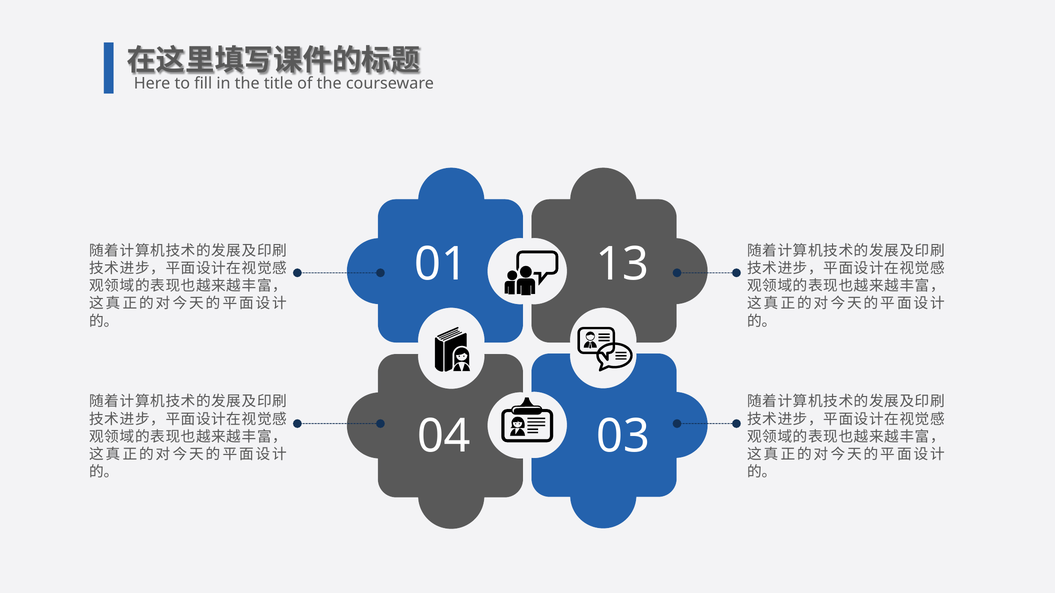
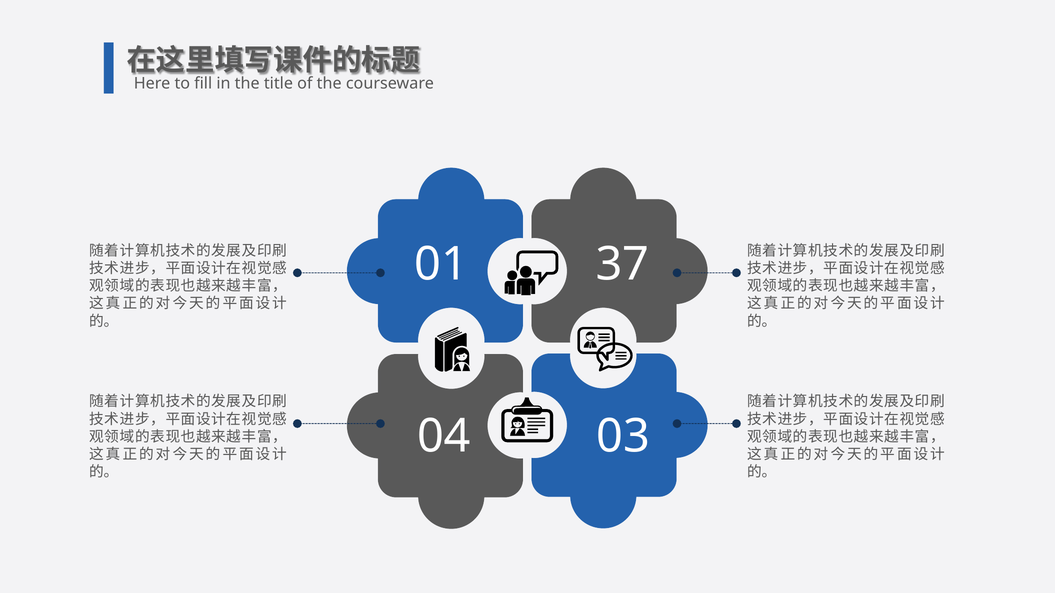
13: 13 -> 37
